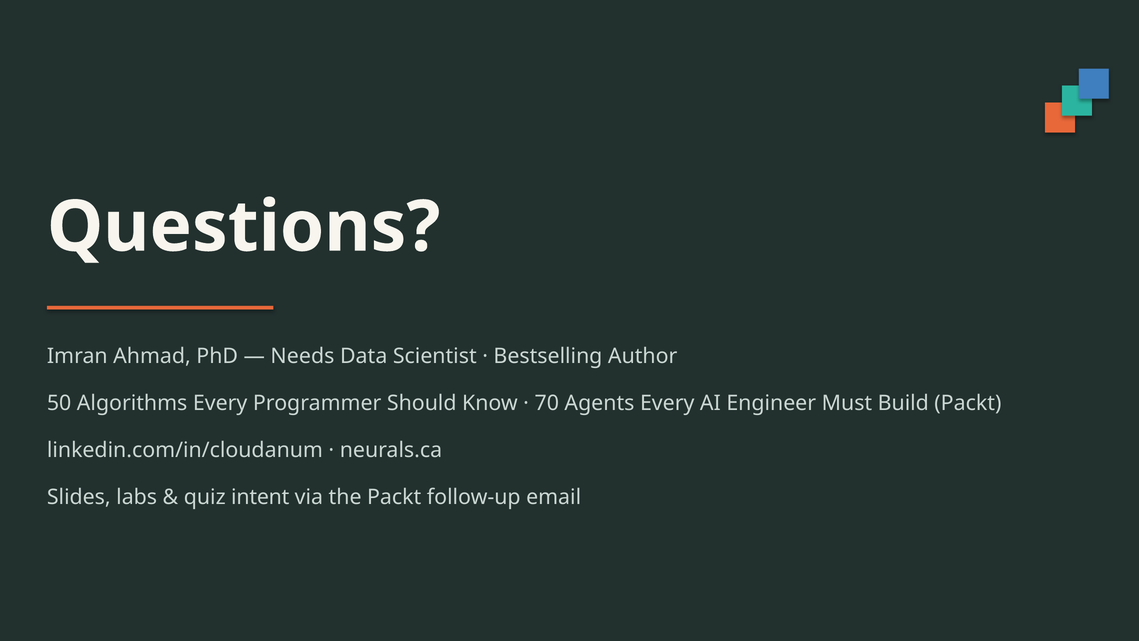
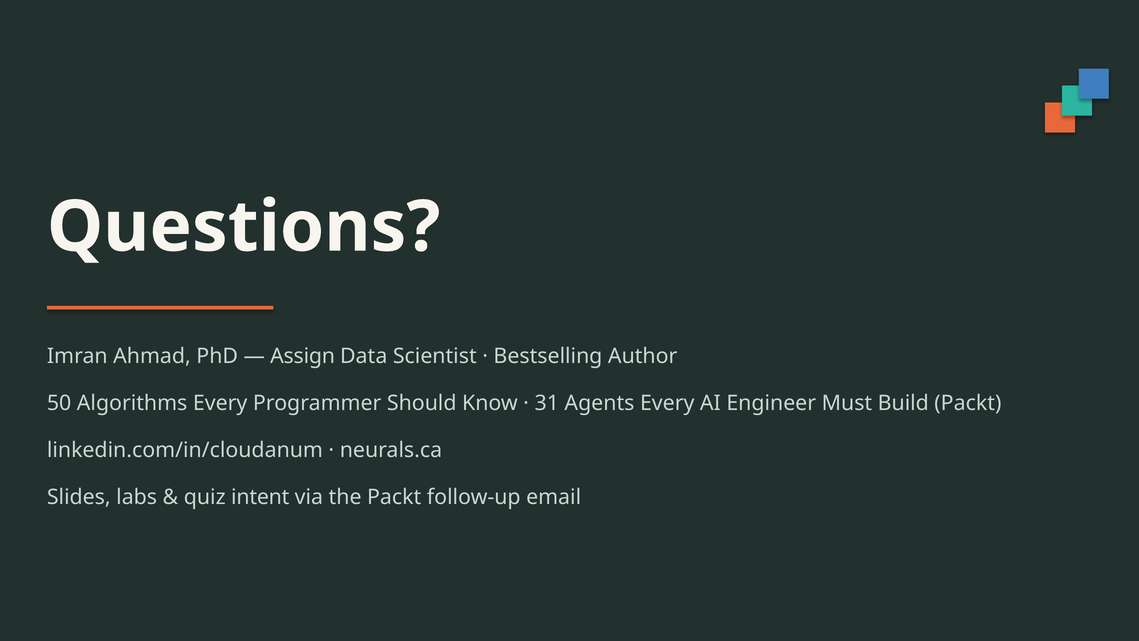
Needs: Needs -> Assign
70: 70 -> 31
